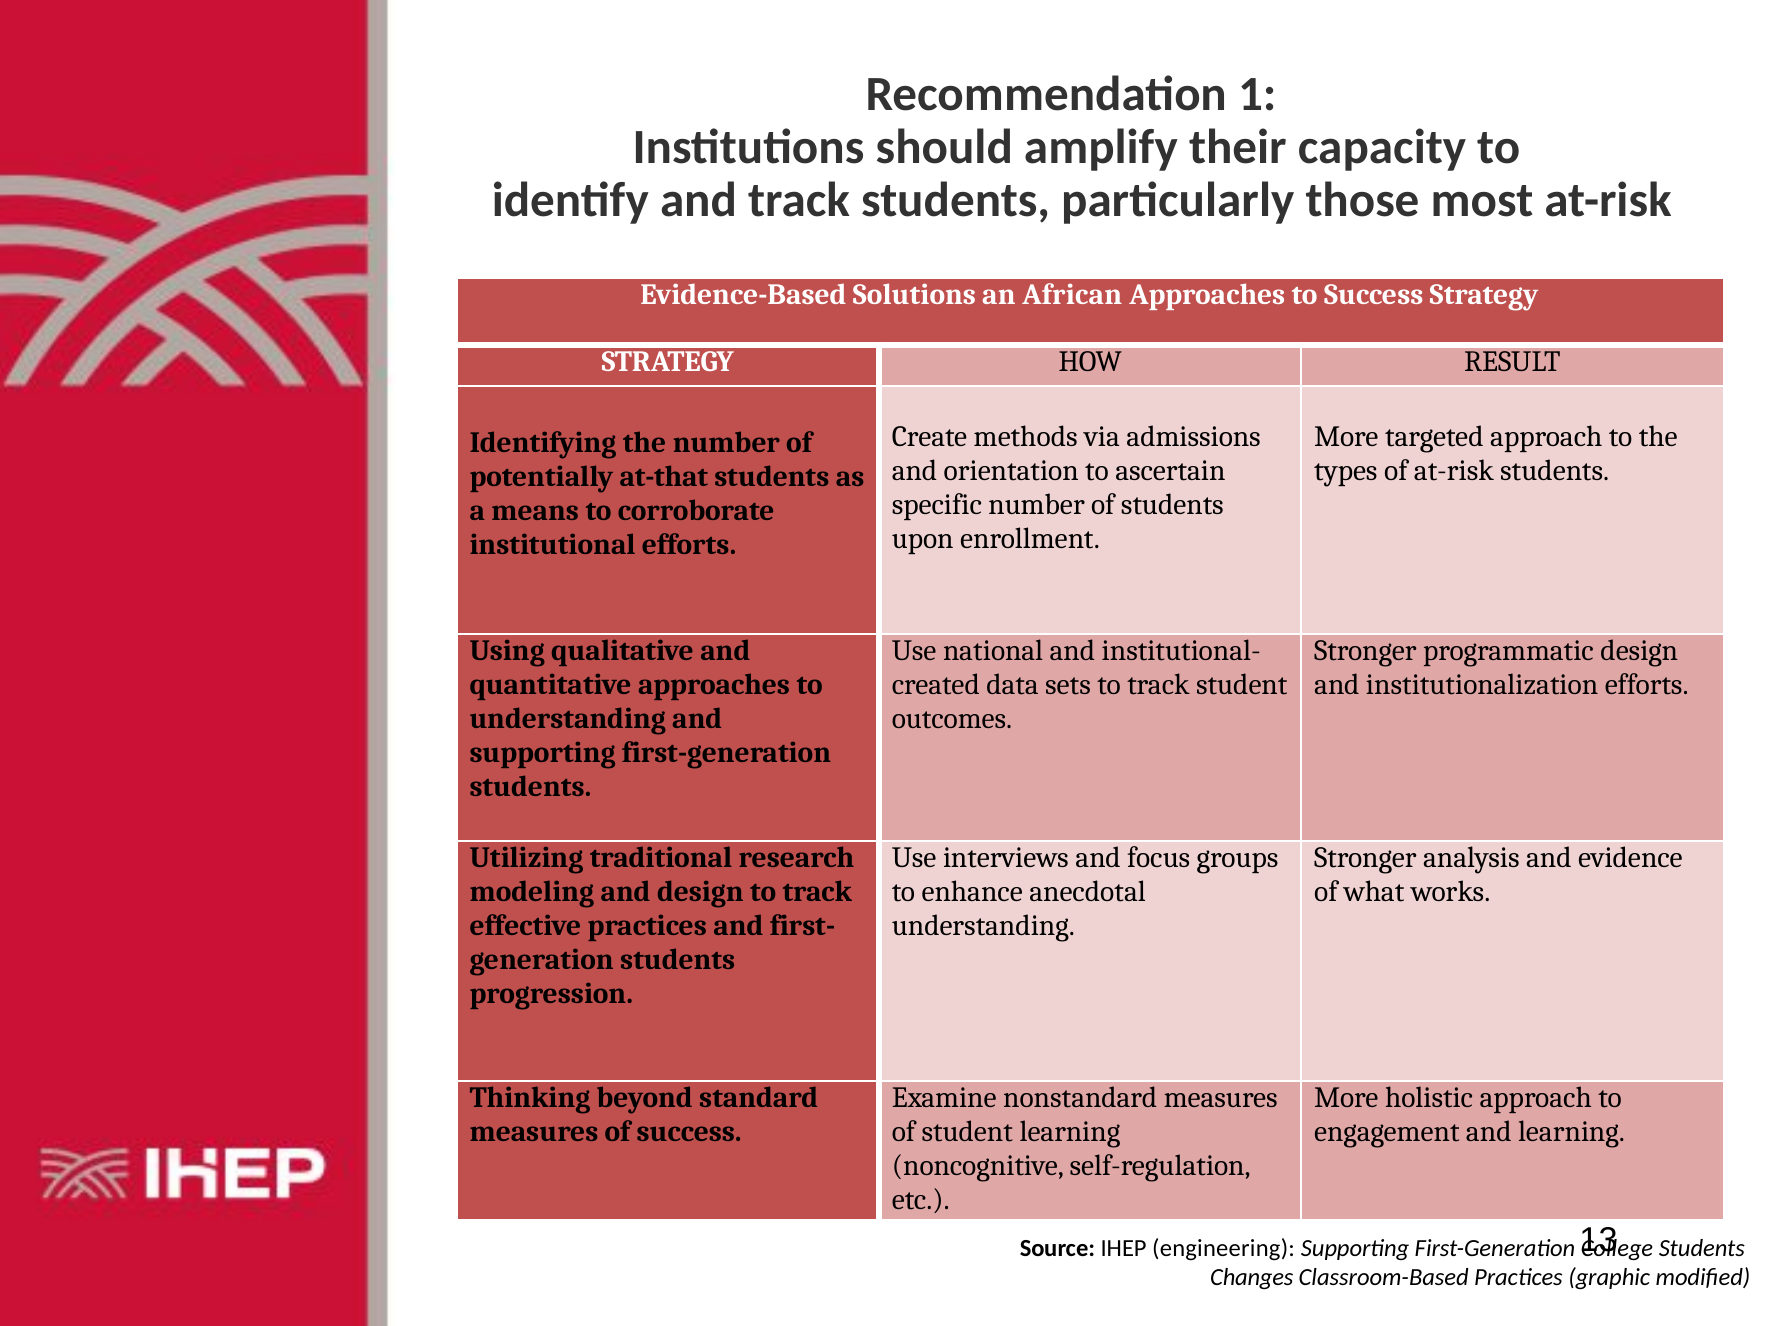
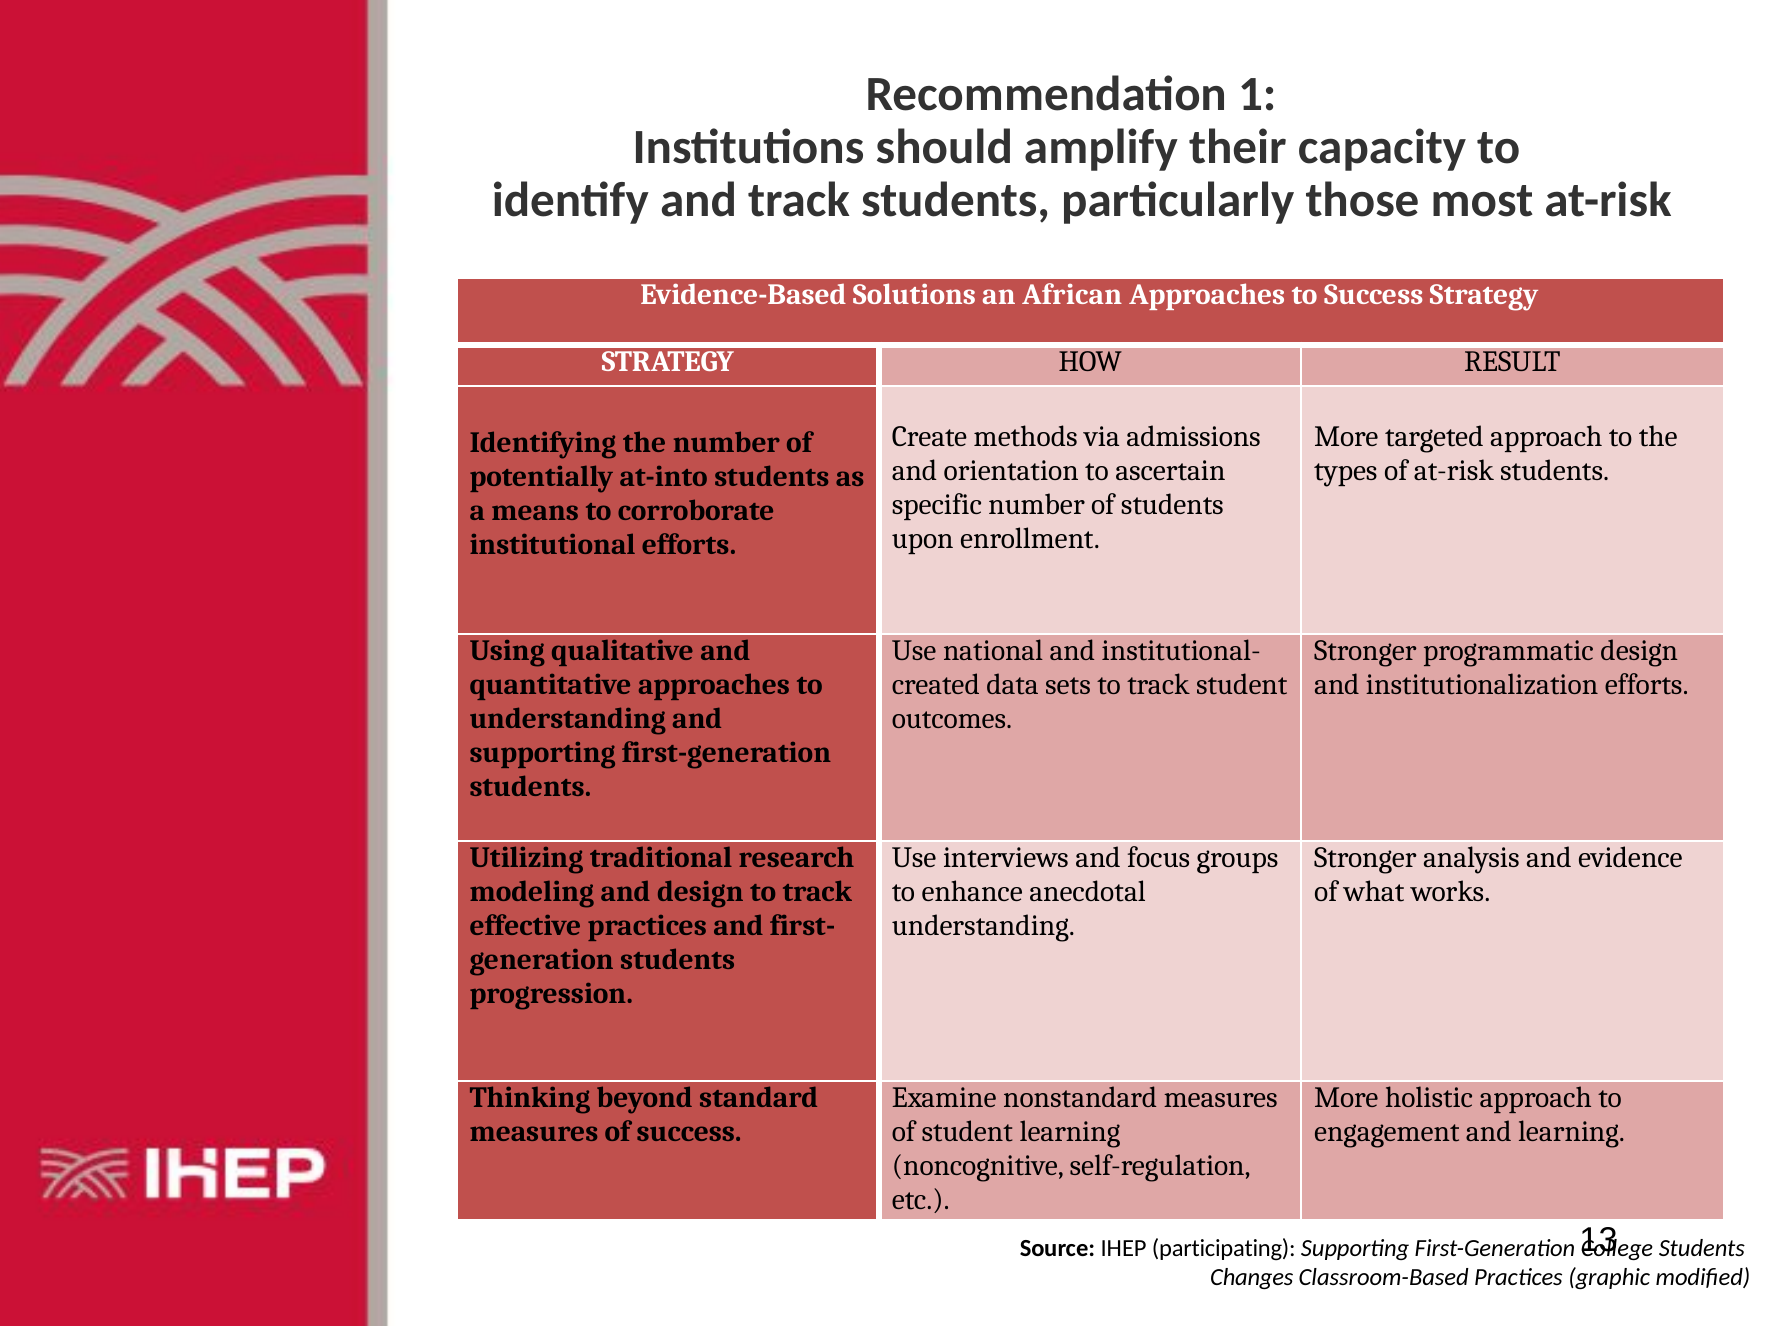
at-that: at-that -> at-into
engineering: engineering -> participating
